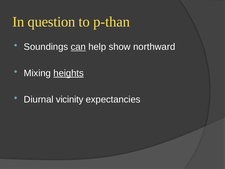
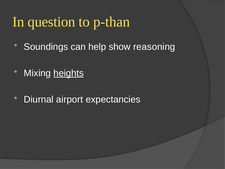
can underline: present -> none
northward: northward -> reasoning
vicinity: vicinity -> airport
